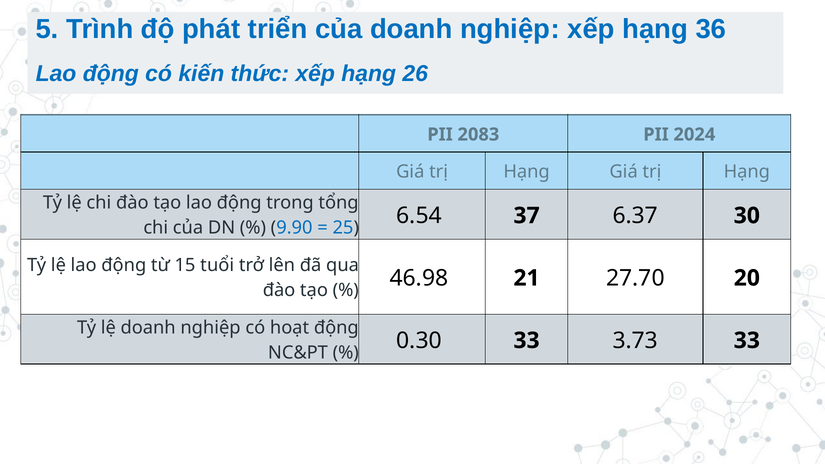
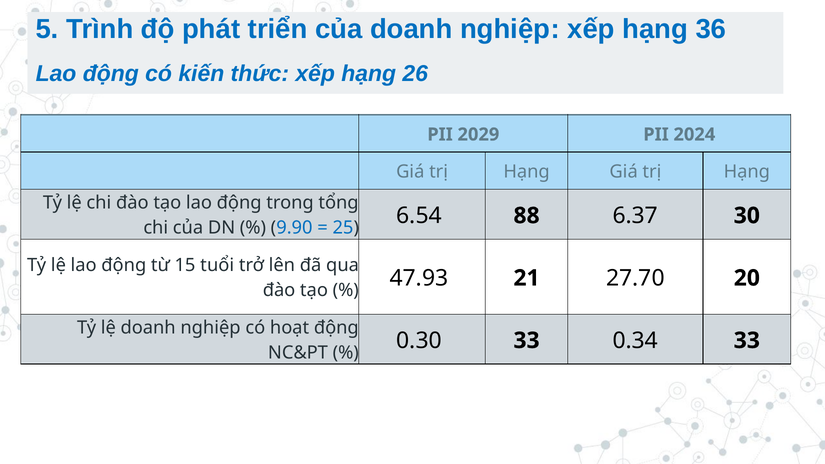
2083: 2083 -> 2029
37: 37 -> 88
46.98: 46.98 -> 47.93
3.73: 3.73 -> 0.34
